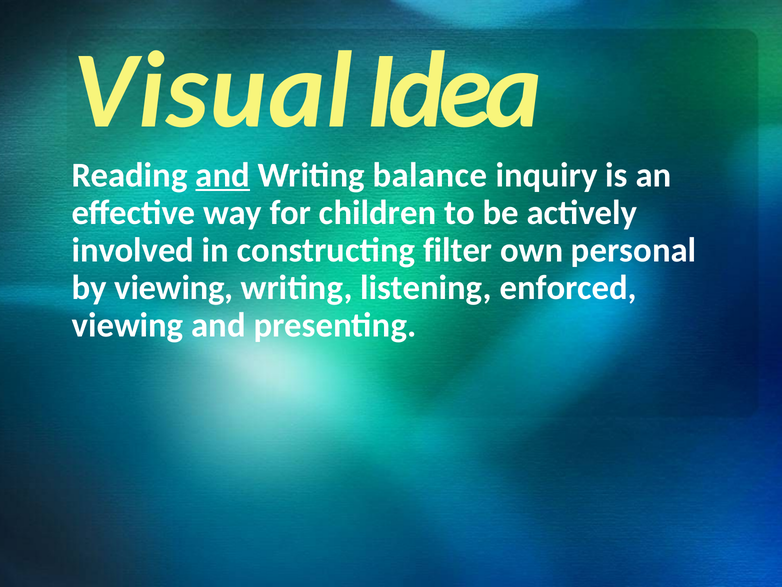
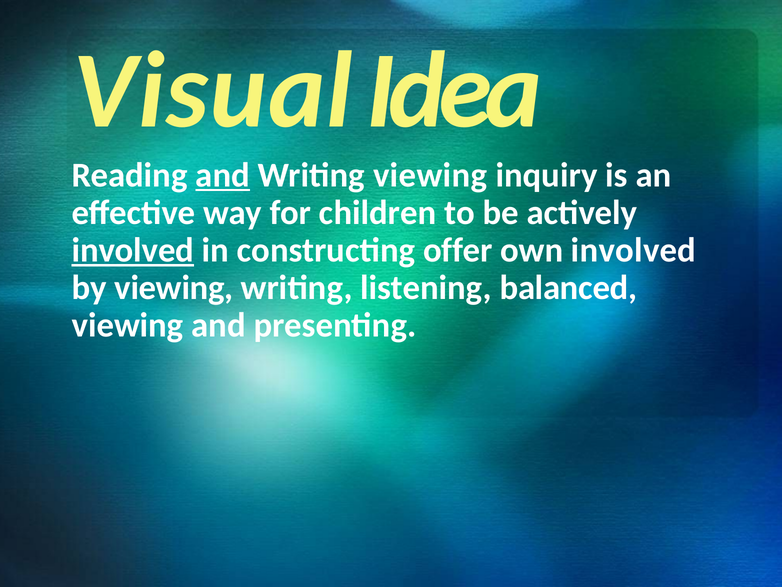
Writing balance: balance -> viewing
involved at (133, 250) underline: none -> present
filter: filter -> offer
own personal: personal -> involved
enforced: enforced -> balanced
